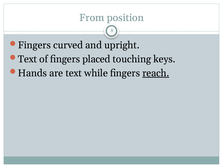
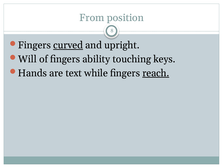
curved underline: none -> present
Text at (28, 59): Text -> Will
placed: placed -> ability
